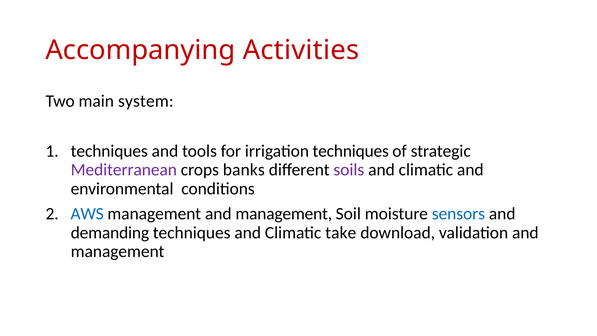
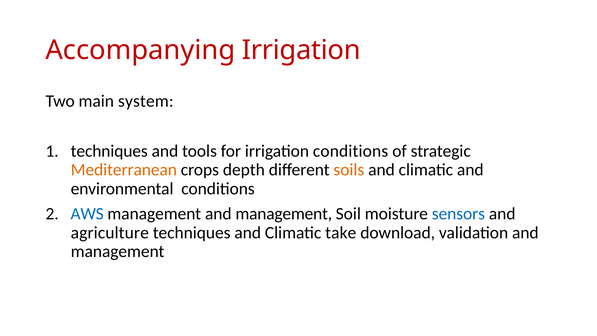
Accompanying Activities: Activities -> Irrigation
irrigation techniques: techniques -> conditions
Mediterranean colour: purple -> orange
banks: banks -> depth
soils colour: purple -> orange
demanding: demanding -> agriculture
